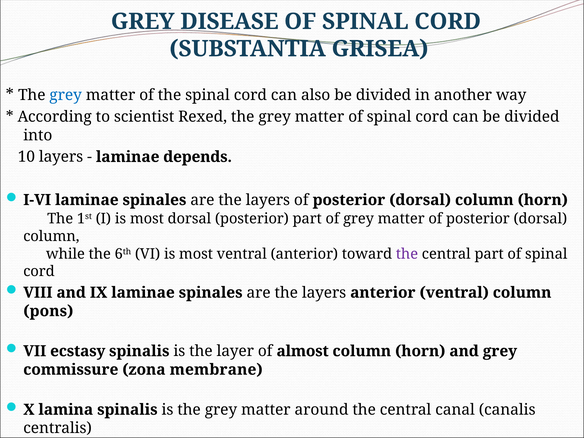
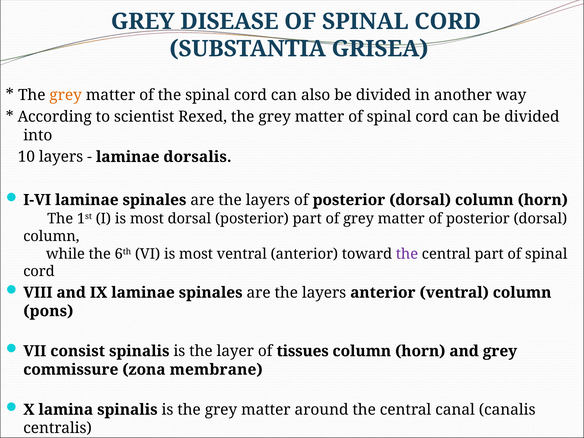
grey at (66, 95) colour: blue -> orange
depends: depends -> dorsalis
ecstasy: ecstasy -> consist
almost: almost -> tissues
